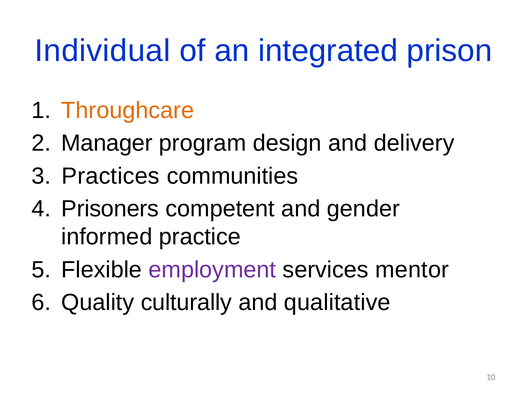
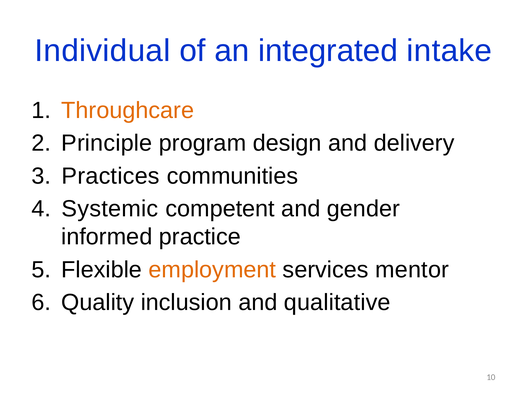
prison: prison -> intake
Manager: Manager -> Principle
Prisoners: Prisoners -> Systemic
employment colour: purple -> orange
culturally: culturally -> inclusion
